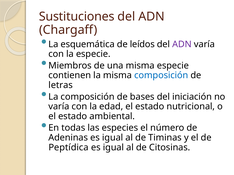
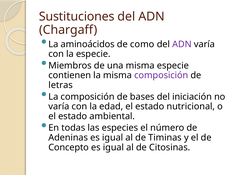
esquemática: esquemática -> aminoácidos
leídos: leídos -> como
composición at (161, 76) colour: blue -> purple
Peptídica: Peptídica -> Concepto
